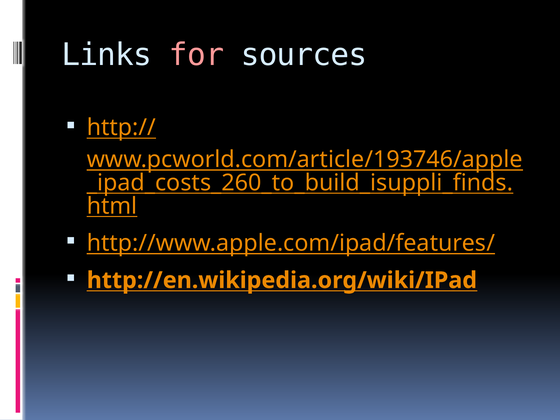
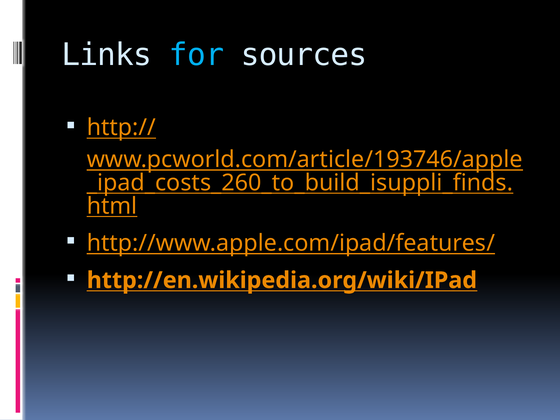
for colour: pink -> light blue
